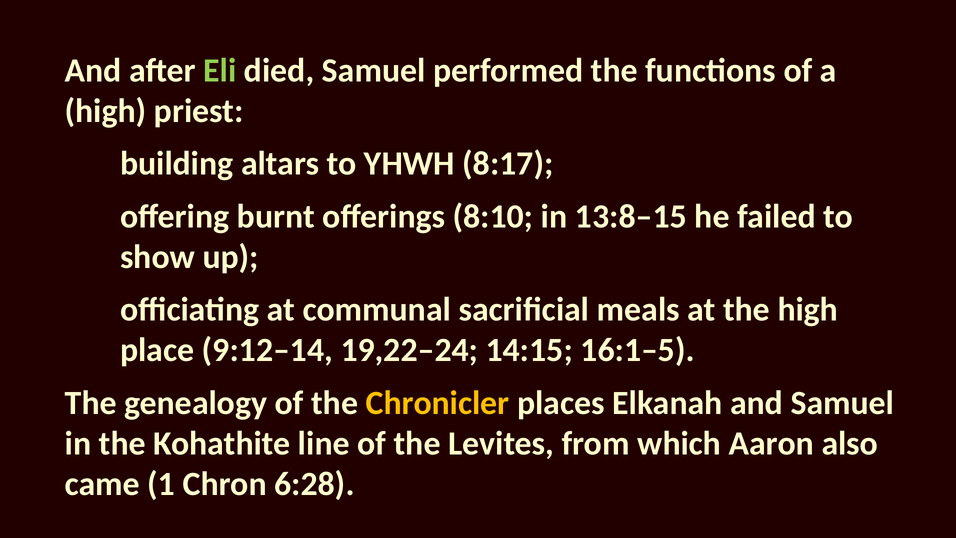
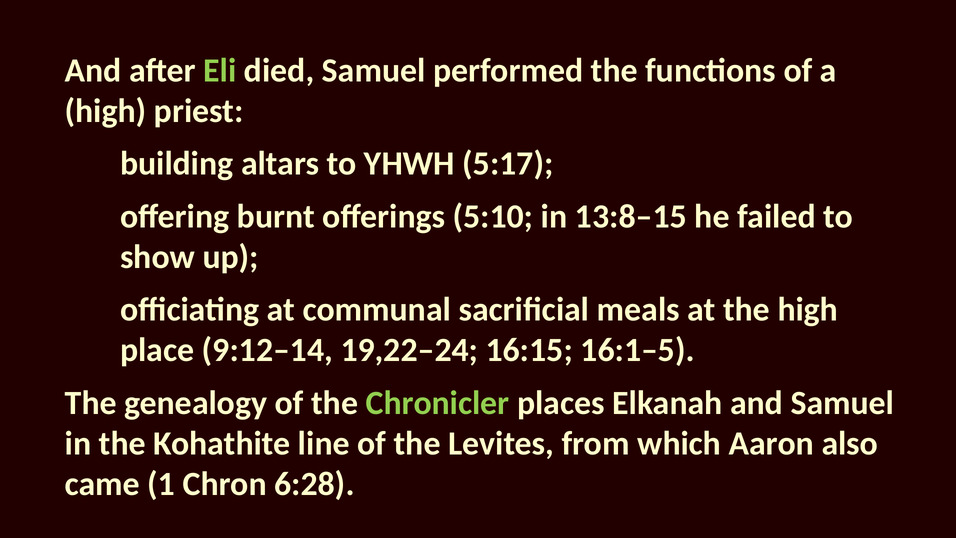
8:17: 8:17 -> 5:17
8:10: 8:10 -> 5:10
14:15: 14:15 -> 16:15
Chronicler colour: yellow -> light green
